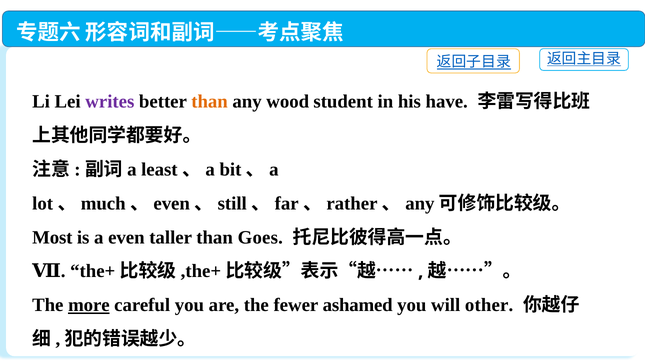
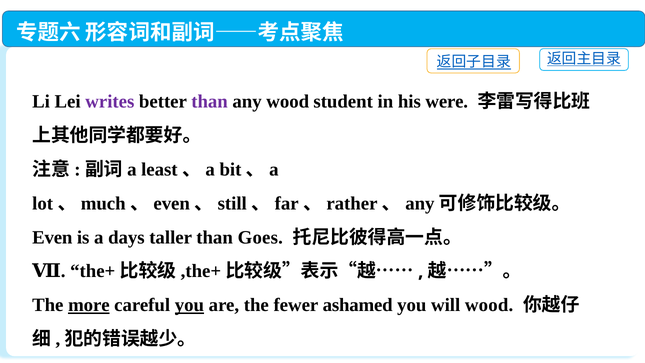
than at (210, 102) colour: orange -> purple
have: have -> were
Most at (52, 237): Most -> Even
a even: even -> days
you at (189, 305) underline: none -> present
will other: other -> wood
